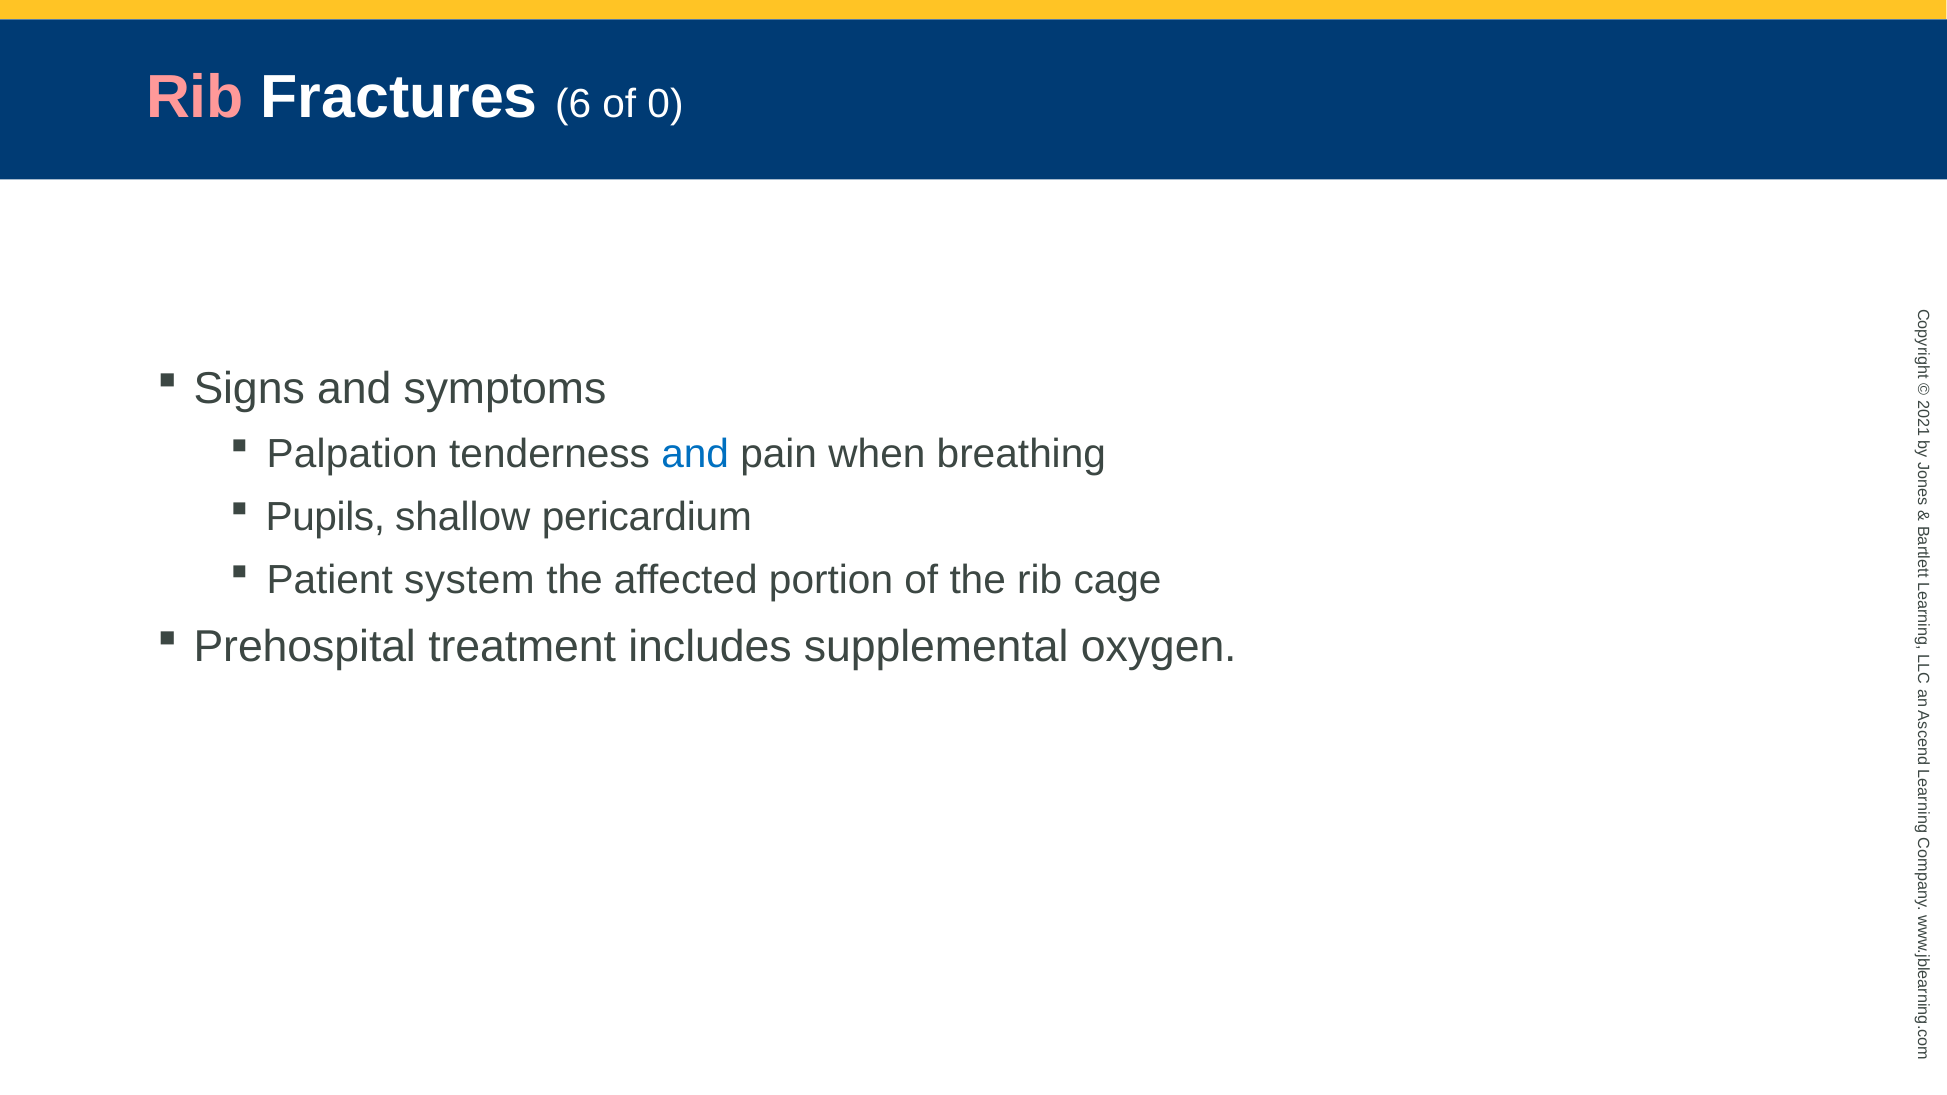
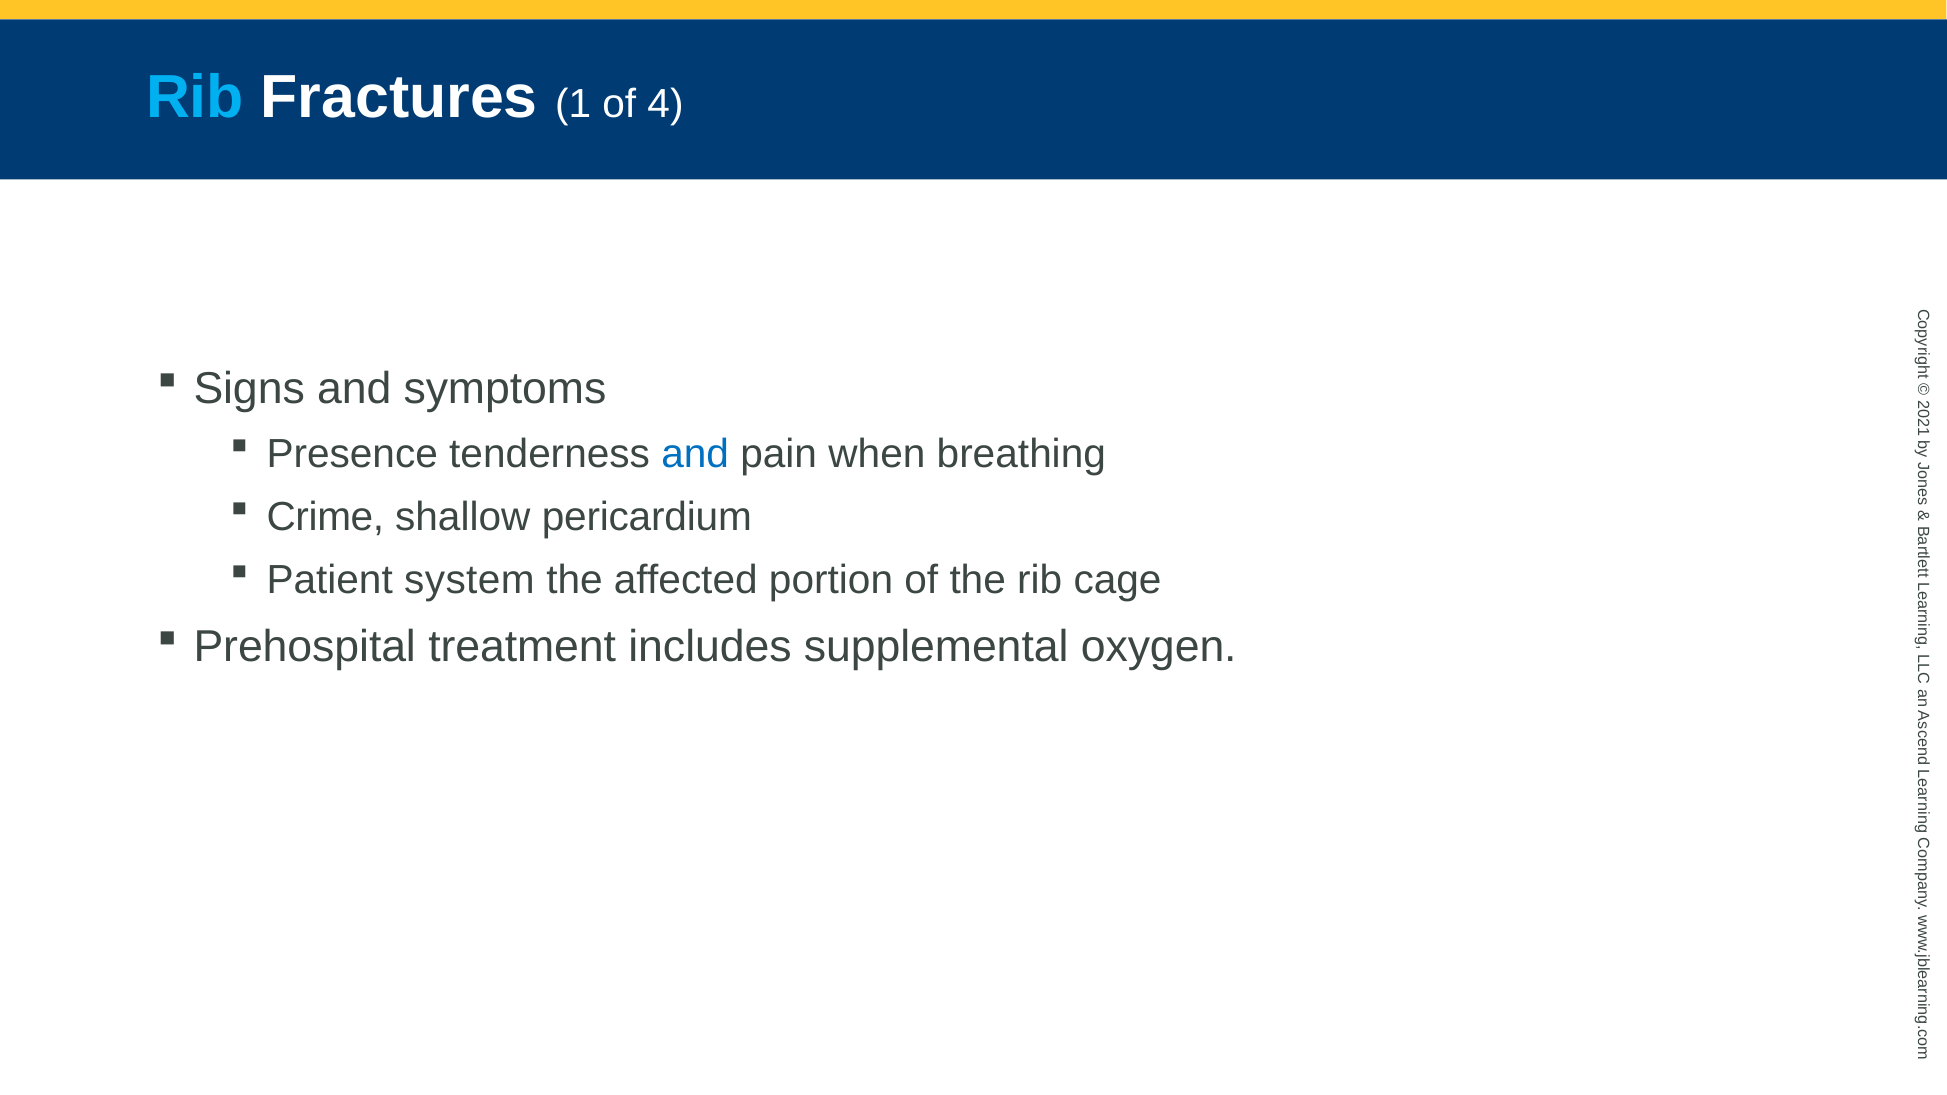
Rib at (195, 98) colour: pink -> light blue
Fractures 6: 6 -> 1
of 0: 0 -> 4
Palpation: Palpation -> Presence
Pupils: Pupils -> Crime
